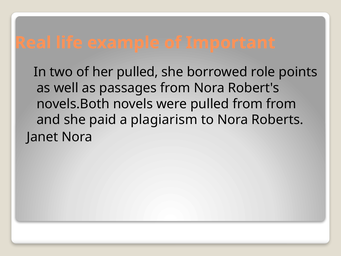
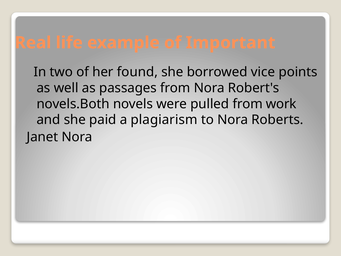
her pulled: pulled -> found
role: role -> vice
from from: from -> work
